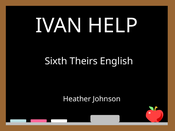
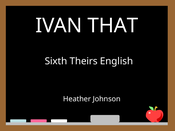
HELP: HELP -> THAT
